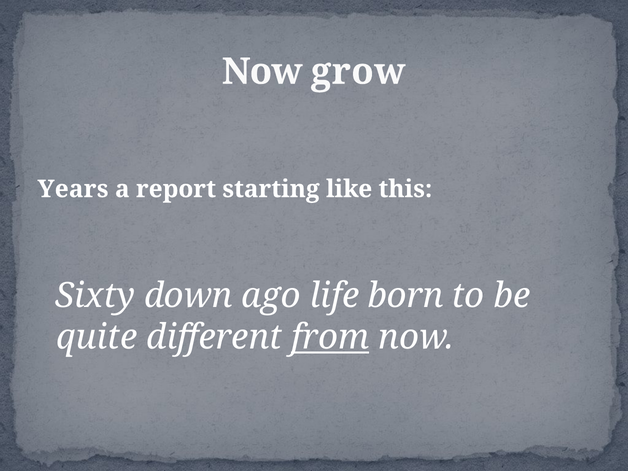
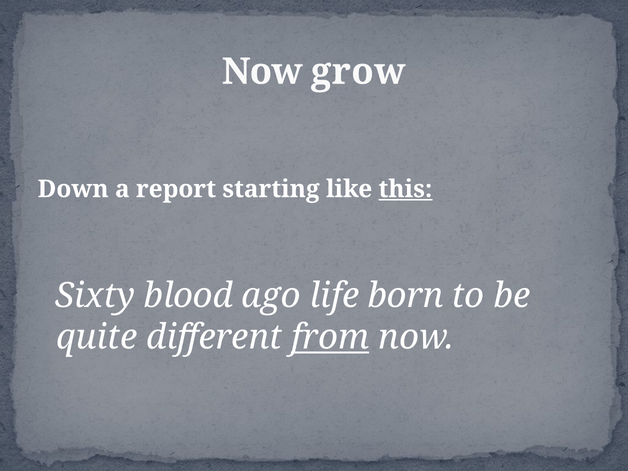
Years: Years -> Down
this underline: none -> present
down: down -> blood
